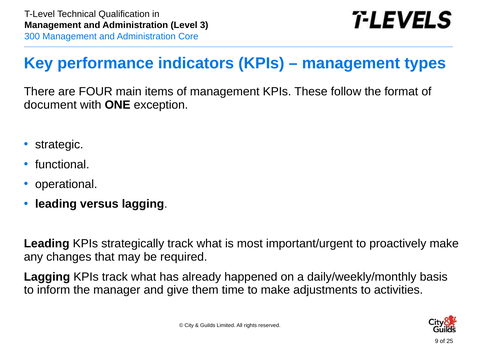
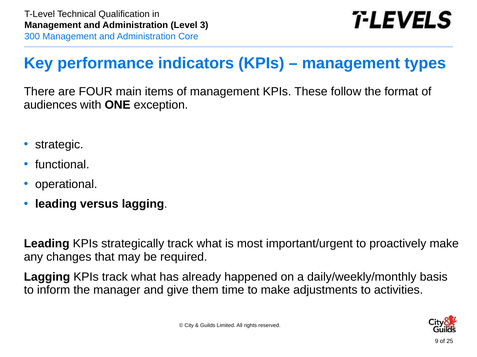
document: document -> audiences
